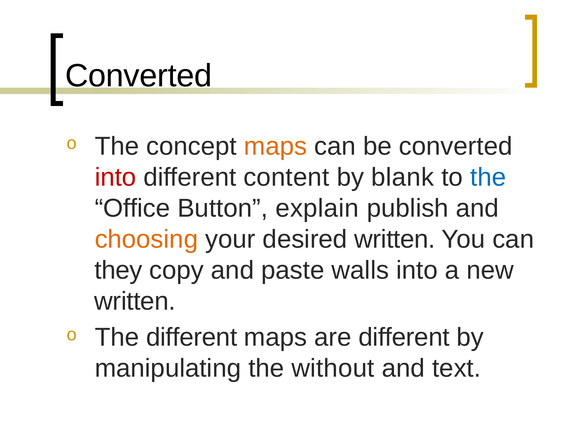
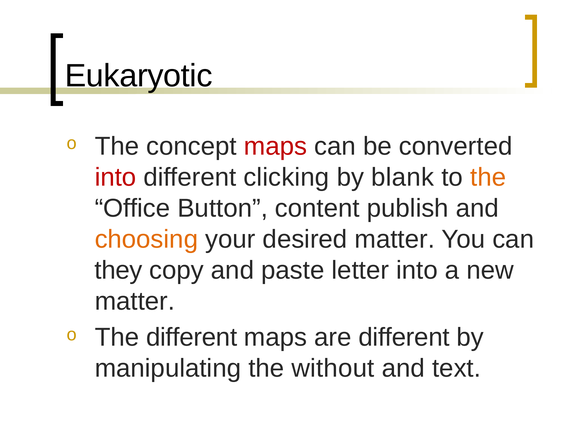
Converted at (139, 76): Converted -> Eukaryotic
maps at (275, 146) colour: orange -> red
content: content -> clicking
the at (488, 177) colour: blue -> orange
explain: explain -> content
desired written: written -> matter
walls: walls -> letter
written at (135, 301): written -> matter
